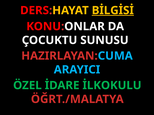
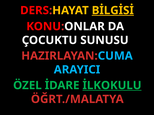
İLKOKULU underline: none -> present
